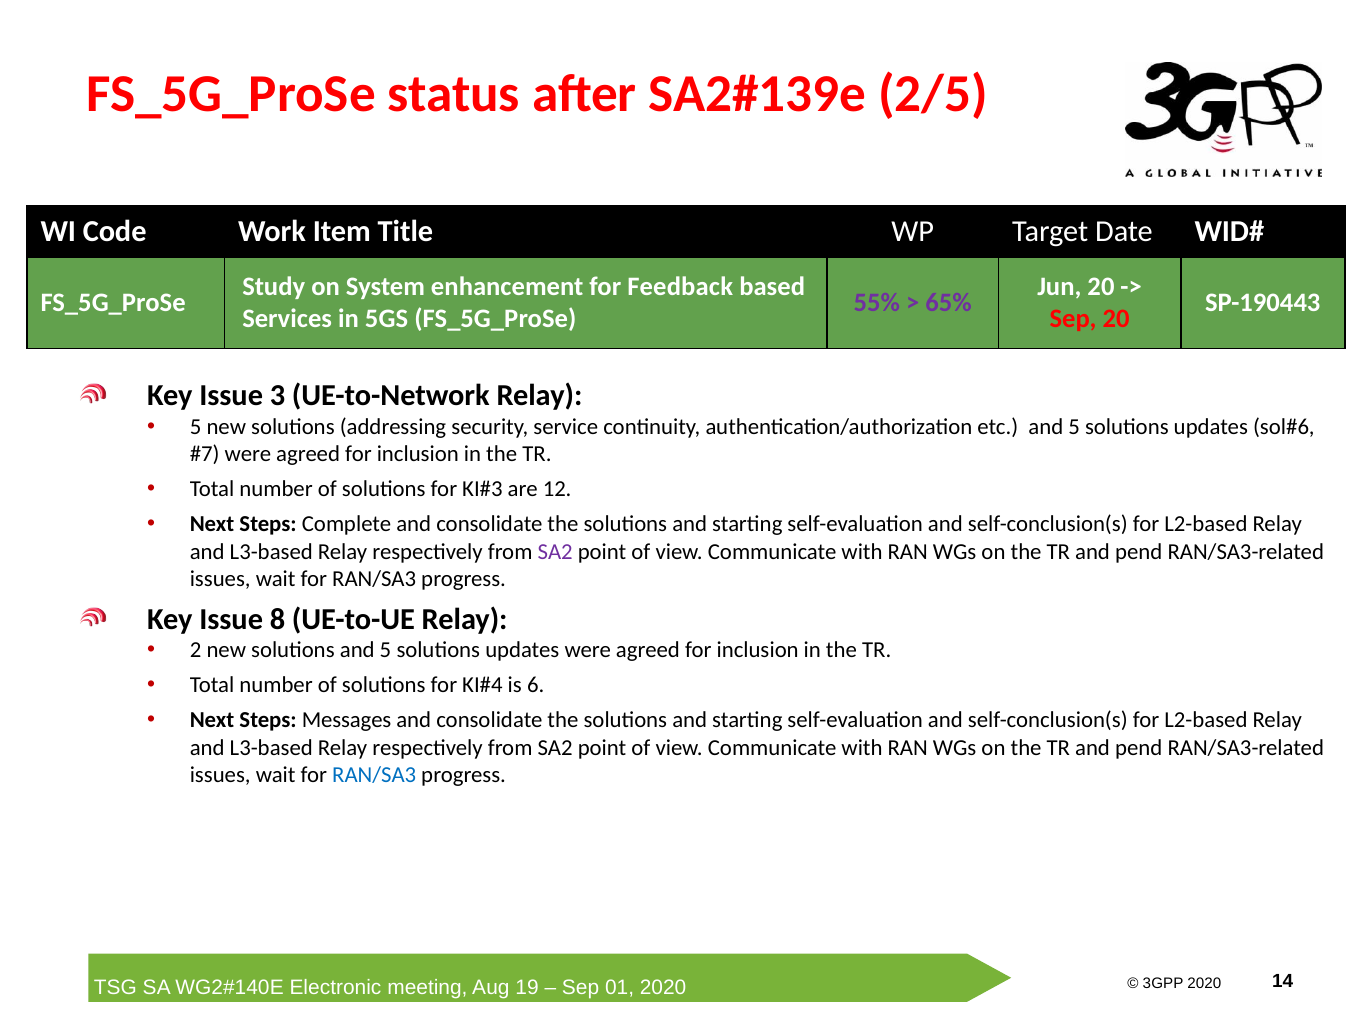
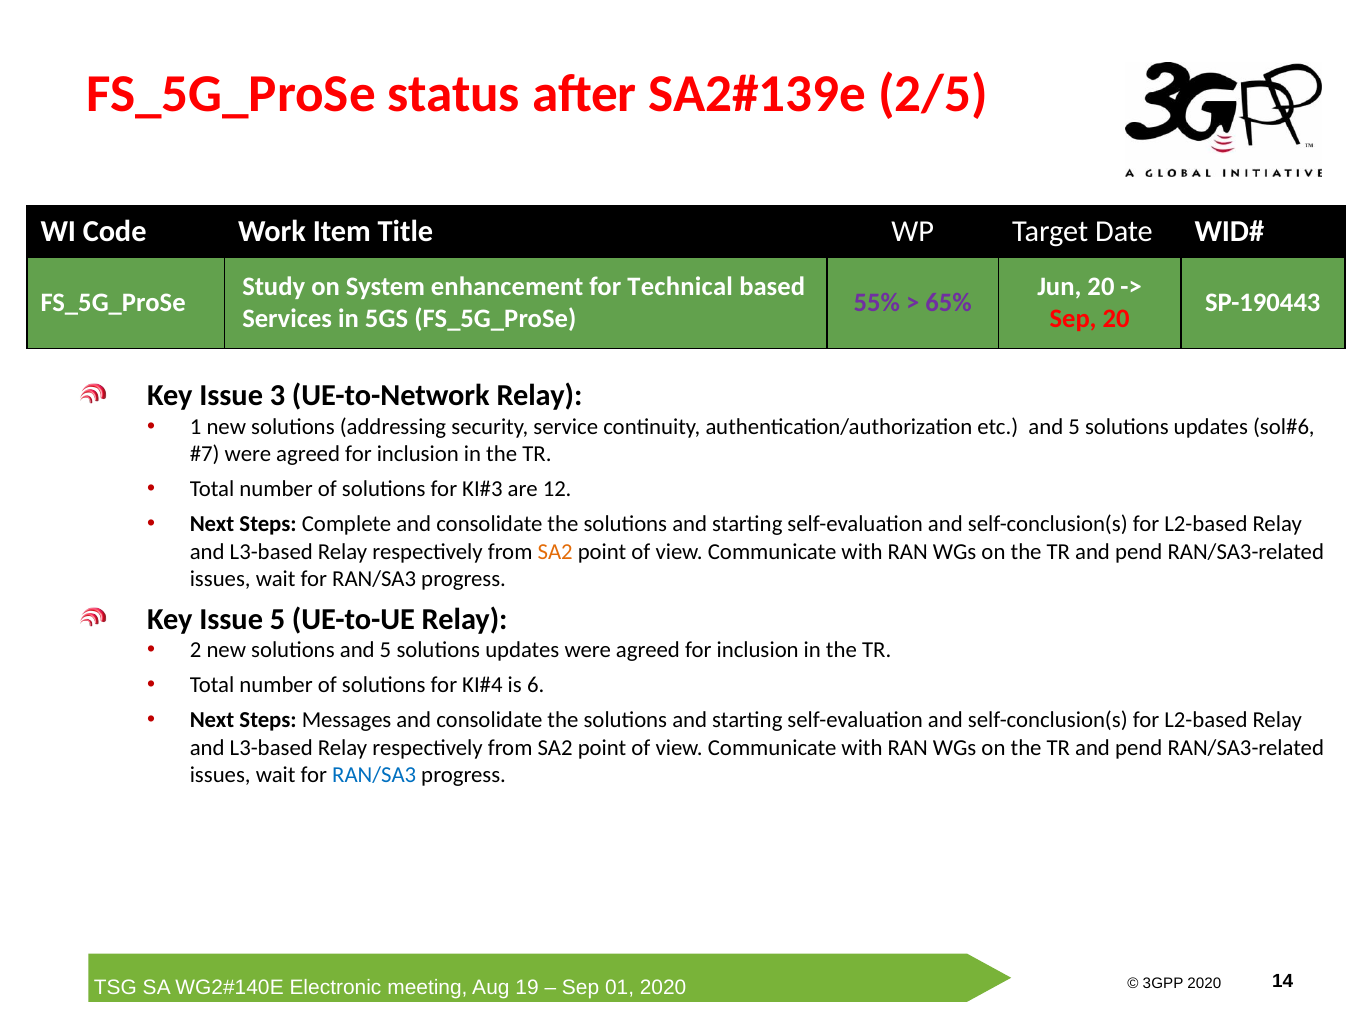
Feedback: Feedback -> Technical
5 at (196, 427): 5 -> 1
SA2 at (555, 552) colour: purple -> orange
Issue 8: 8 -> 5
